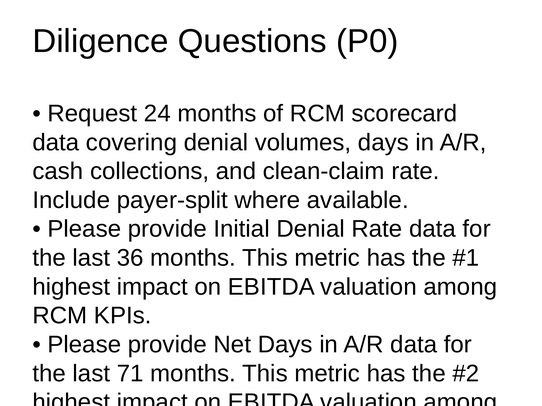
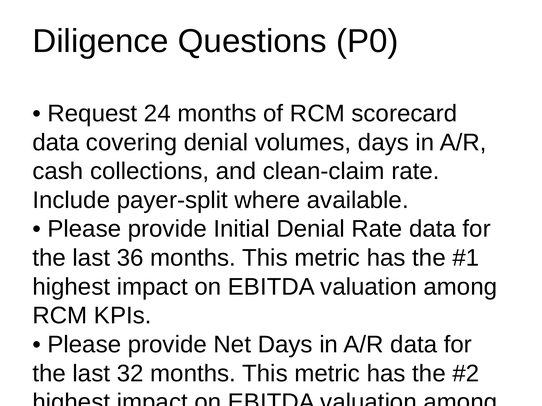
71: 71 -> 32
